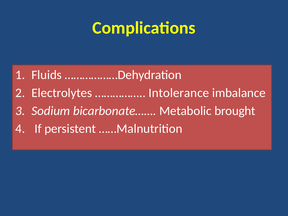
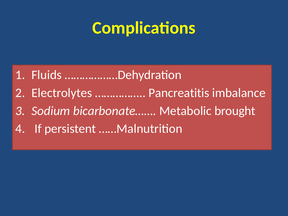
Intolerance: Intolerance -> Pancreatitis
